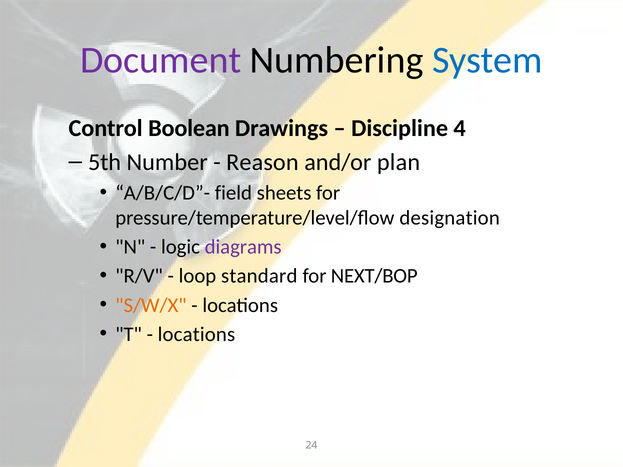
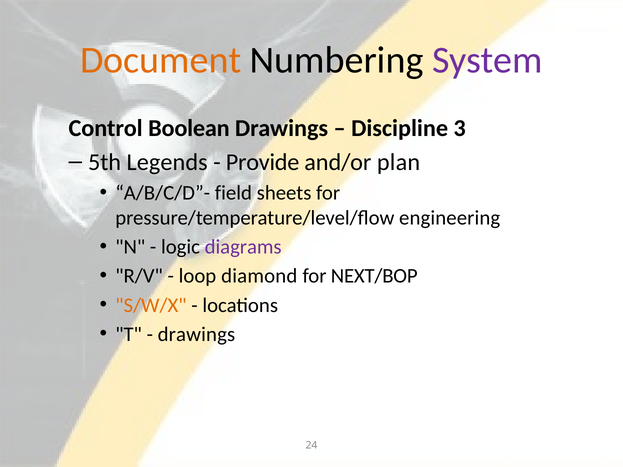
Document colour: purple -> orange
System colour: blue -> purple
4: 4 -> 3
Number: Number -> Legends
Reason: Reason -> Provide
designation: designation -> engineering
standard: standard -> diamond
locations at (196, 334): locations -> drawings
